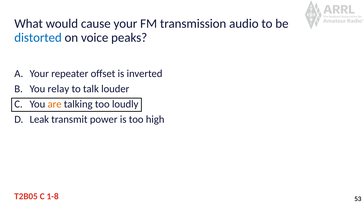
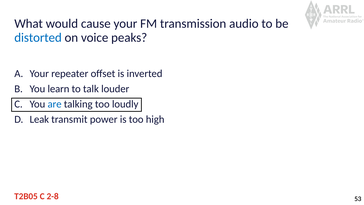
relay: relay -> learn
are colour: orange -> blue
1-8: 1-8 -> 2-8
